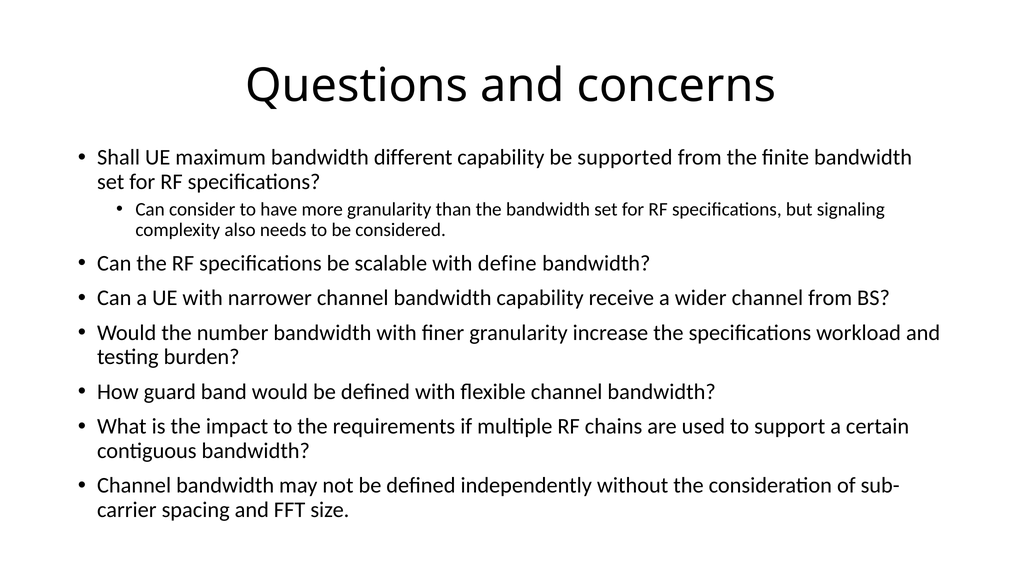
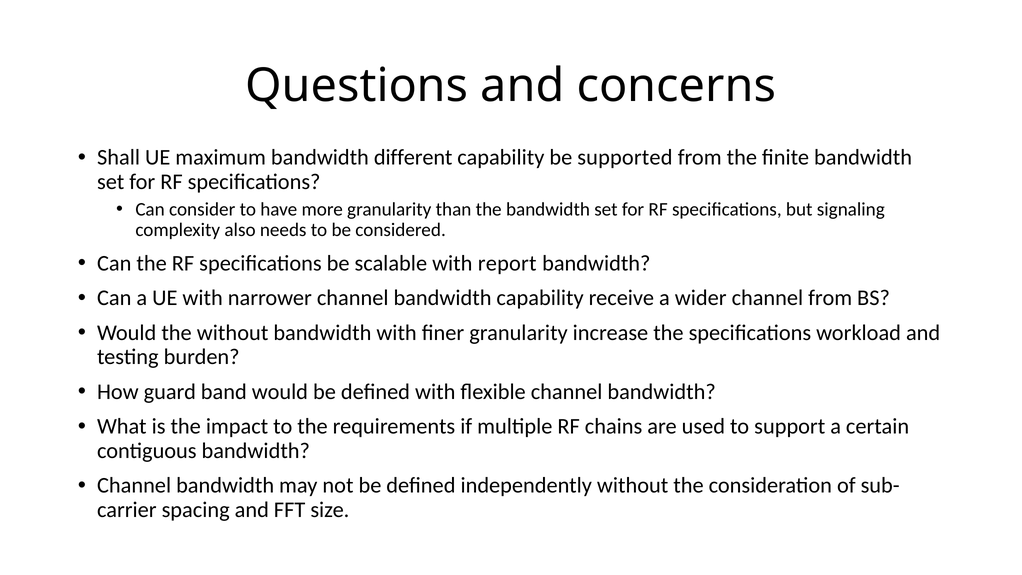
define: define -> report
the number: number -> without
